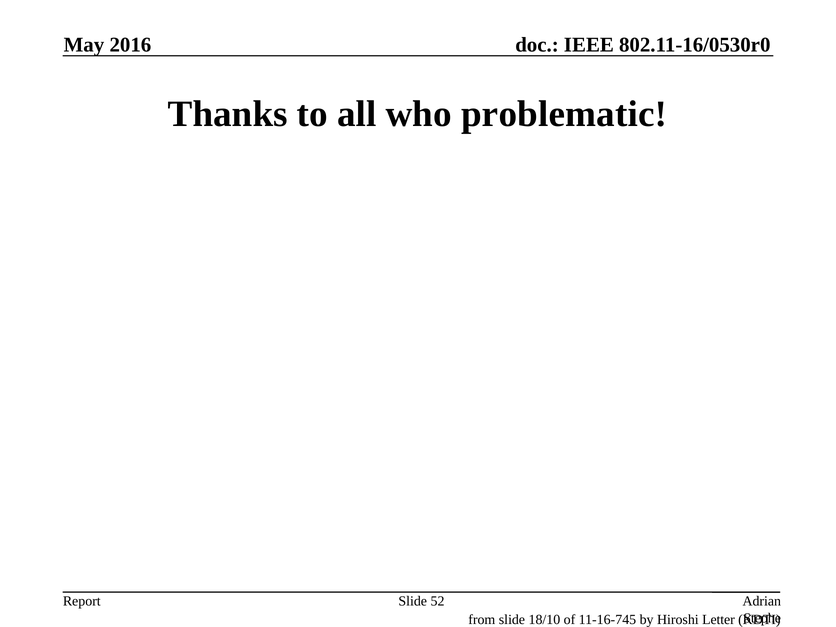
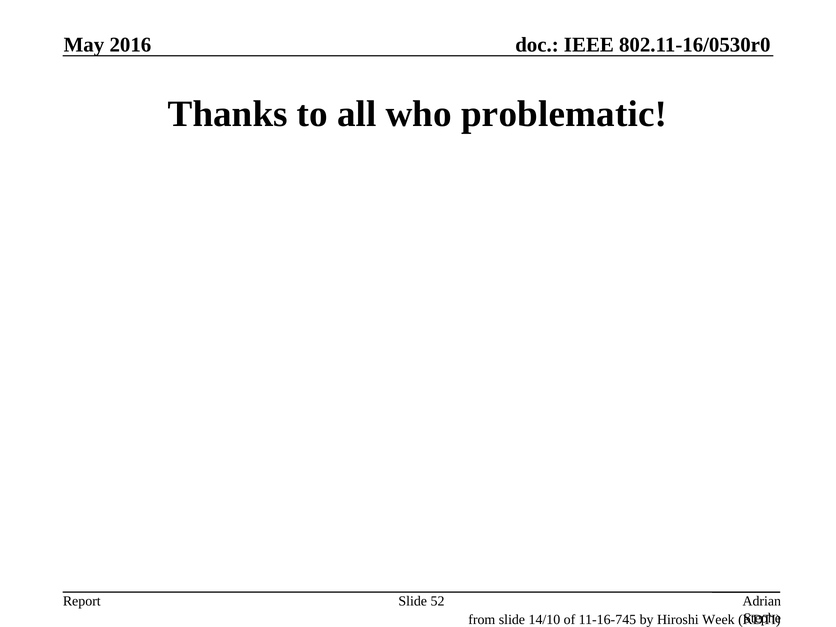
18/10: 18/10 -> 14/10
Letter: Letter -> Week
